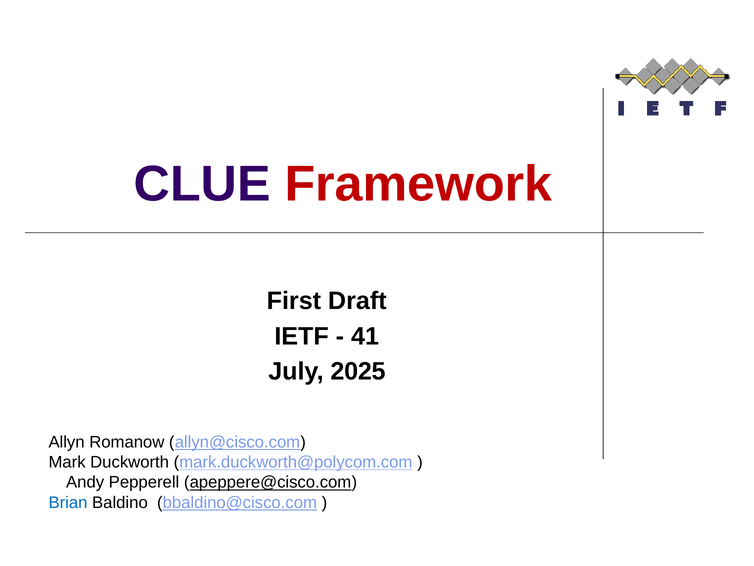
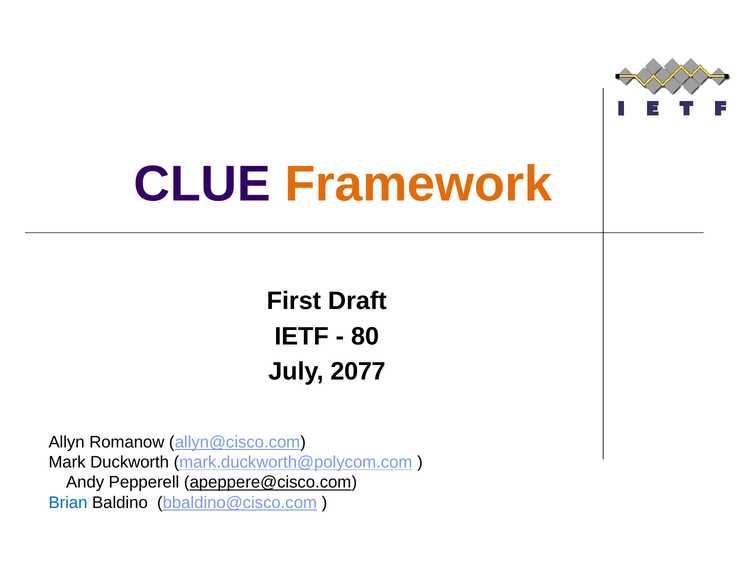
Framework colour: red -> orange
41: 41 -> 80
2025: 2025 -> 2077
